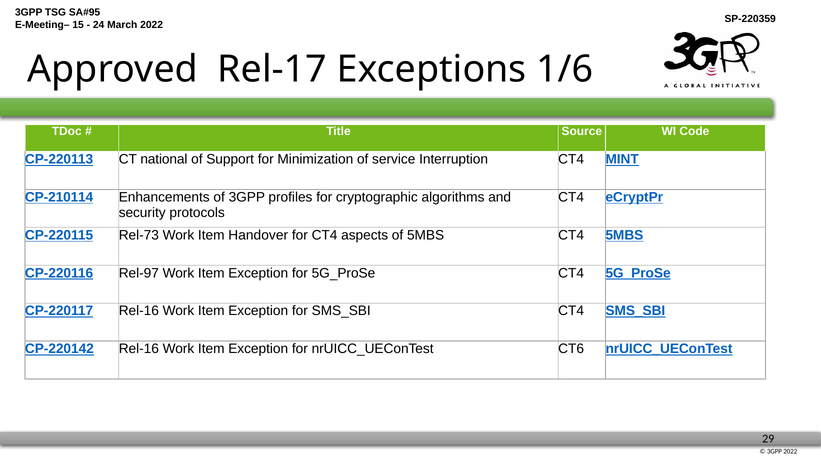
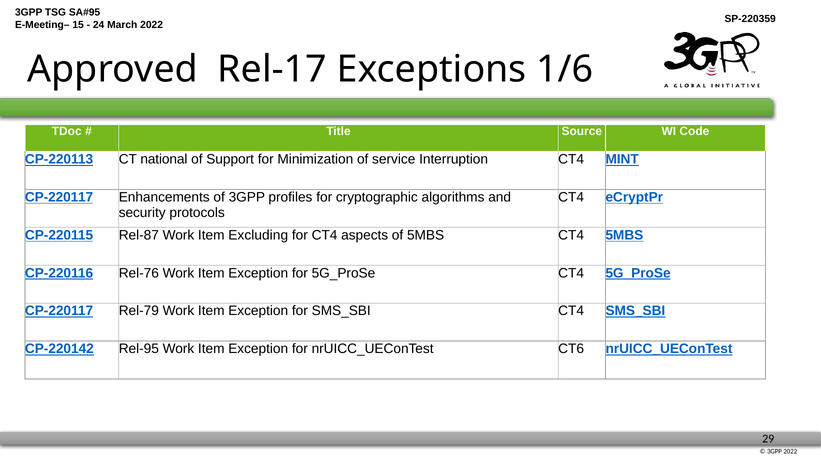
CP-210114 at (59, 197): CP-210114 -> CP-220117
Rel-73: Rel-73 -> Rel-87
Handover: Handover -> Excluding
Rel-97: Rel-97 -> Rel-76
CP-220117 Rel-16: Rel-16 -> Rel-79
CP-220142 Rel-16: Rel-16 -> Rel-95
